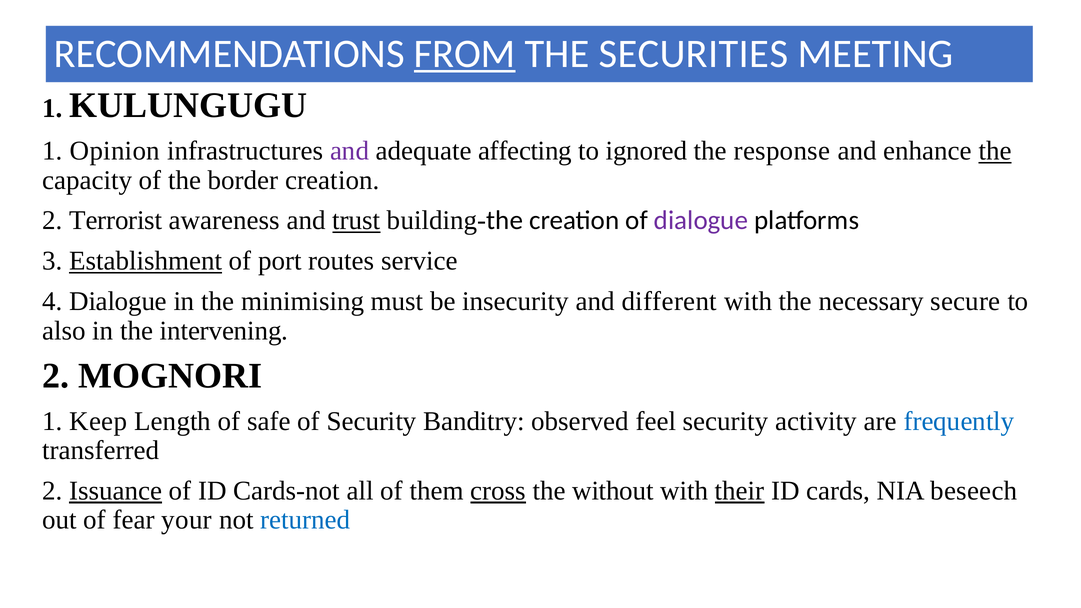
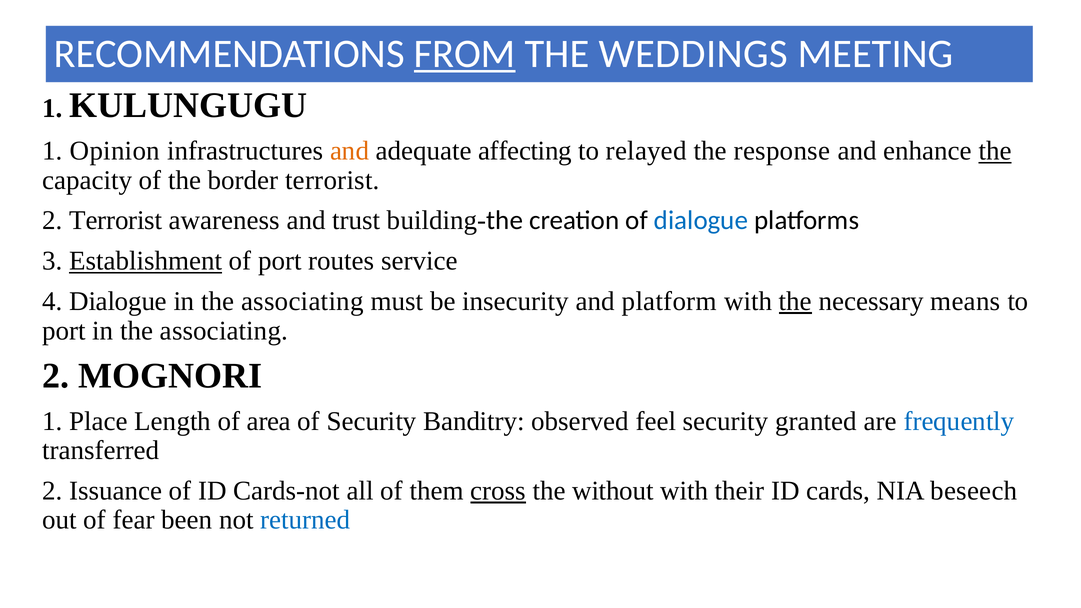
SECURITIES: SECURITIES -> WEDDINGS
and at (350, 151) colour: purple -> orange
ignored: ignored -> relayed
border creation: creation -> terrorist
trust underline: present -> none
dialogue at (701, 221) colour: purple -> blue
minimising at (303, 301): minimising -> associating
different: different -> platform
the at (795, 301) underline: none -> present
secure: secure -> means
also at (64, 331): also -> port
intervening at (224, 331): intervening -> associating
Keep: Keep -> Place
safe: safe -> area
activity: activity -> granted
Issuance underline: present -> none
their underline: present -> none
your: your -> been
